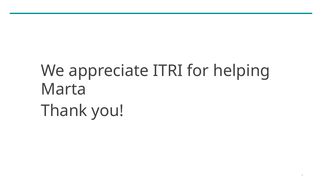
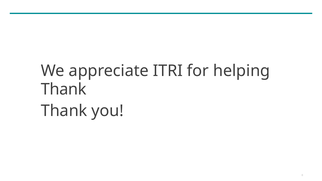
Marta at (64, 89): Marta -> Thank
